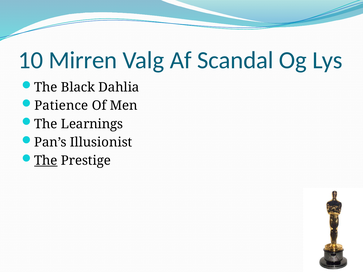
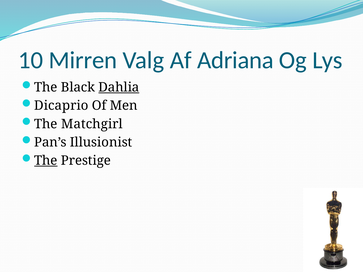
Scandal: Scandal -> Adriana
Dahlia underline: none -> present
Patience: Patience -> Dicaprio
Learnings: Learnings -> Matchgirl
